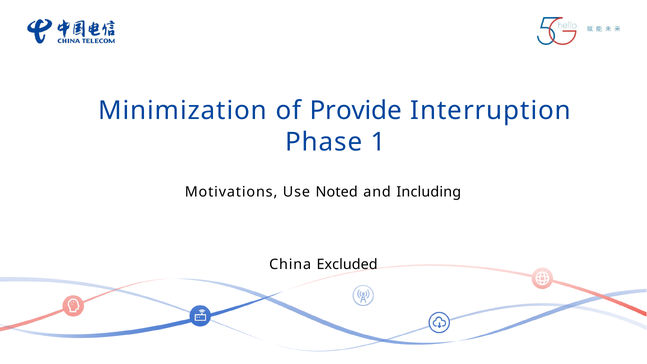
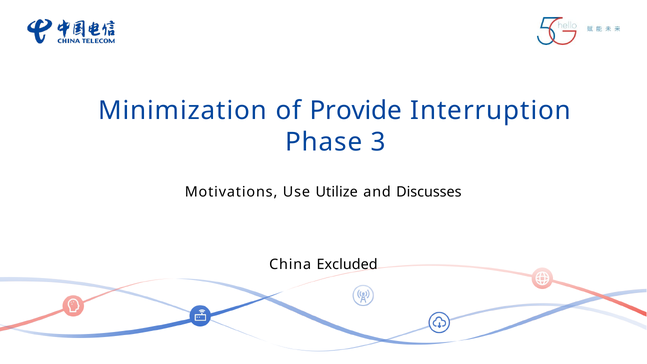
1: 1 -> 3
Noted: Noted -> Utilize
Including: Including -> Discusses
